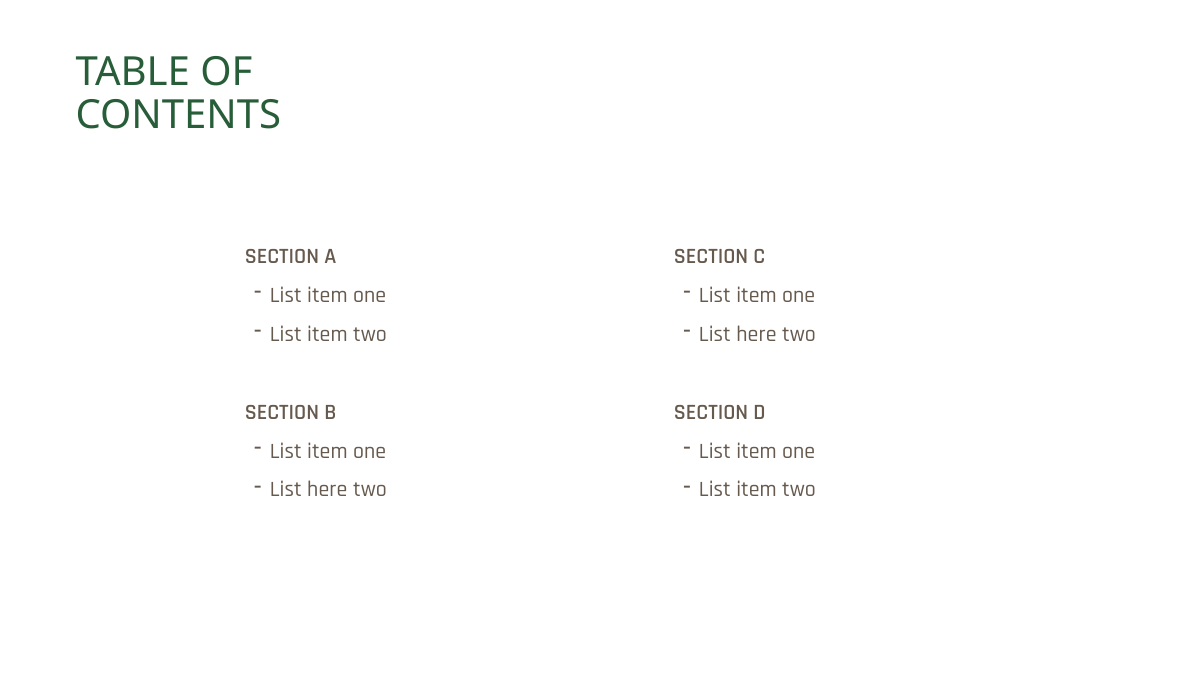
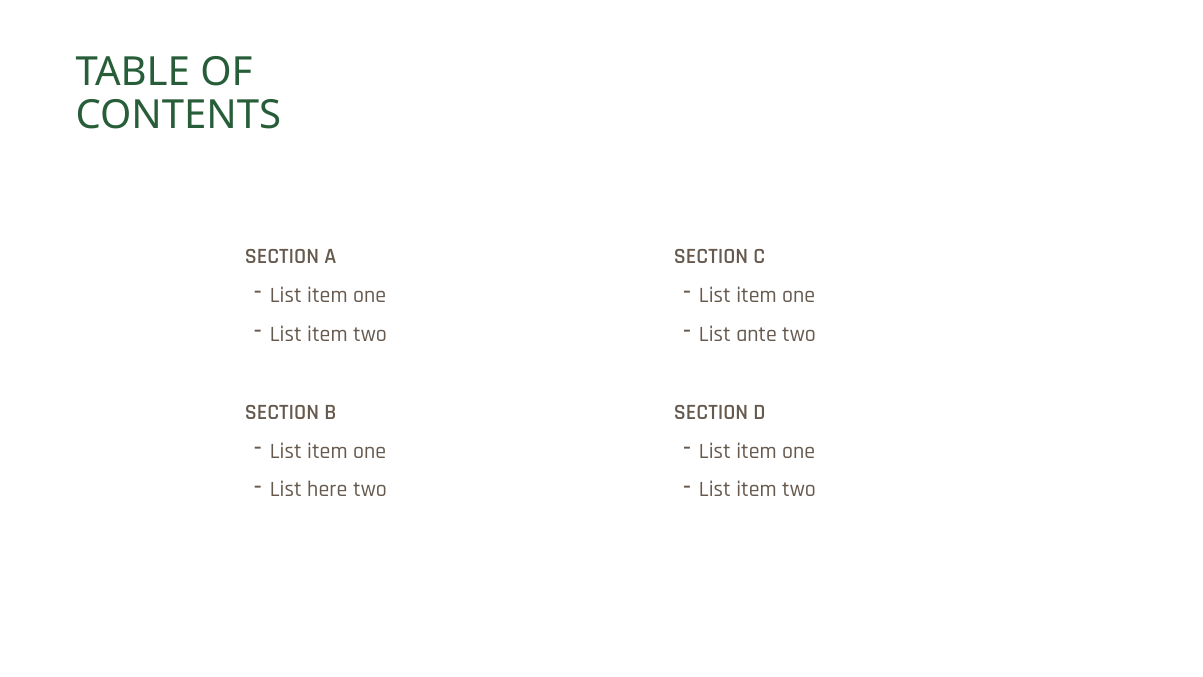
here at (756, 334): here -> ante
